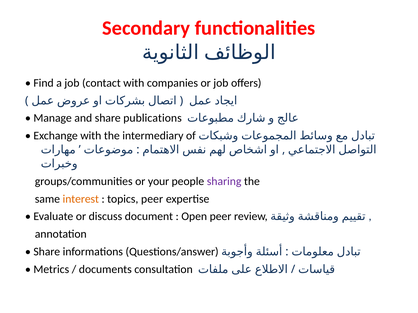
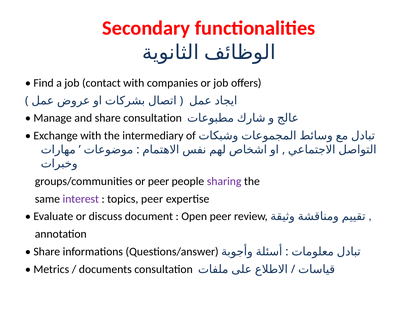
share publications: publications -> consultation
or your: your -> peer
interest colour: orange -> purple
